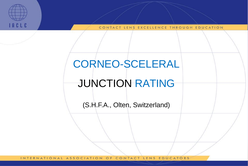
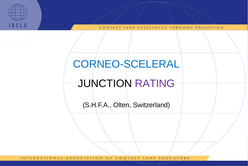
RATING colour: blue -> purple
